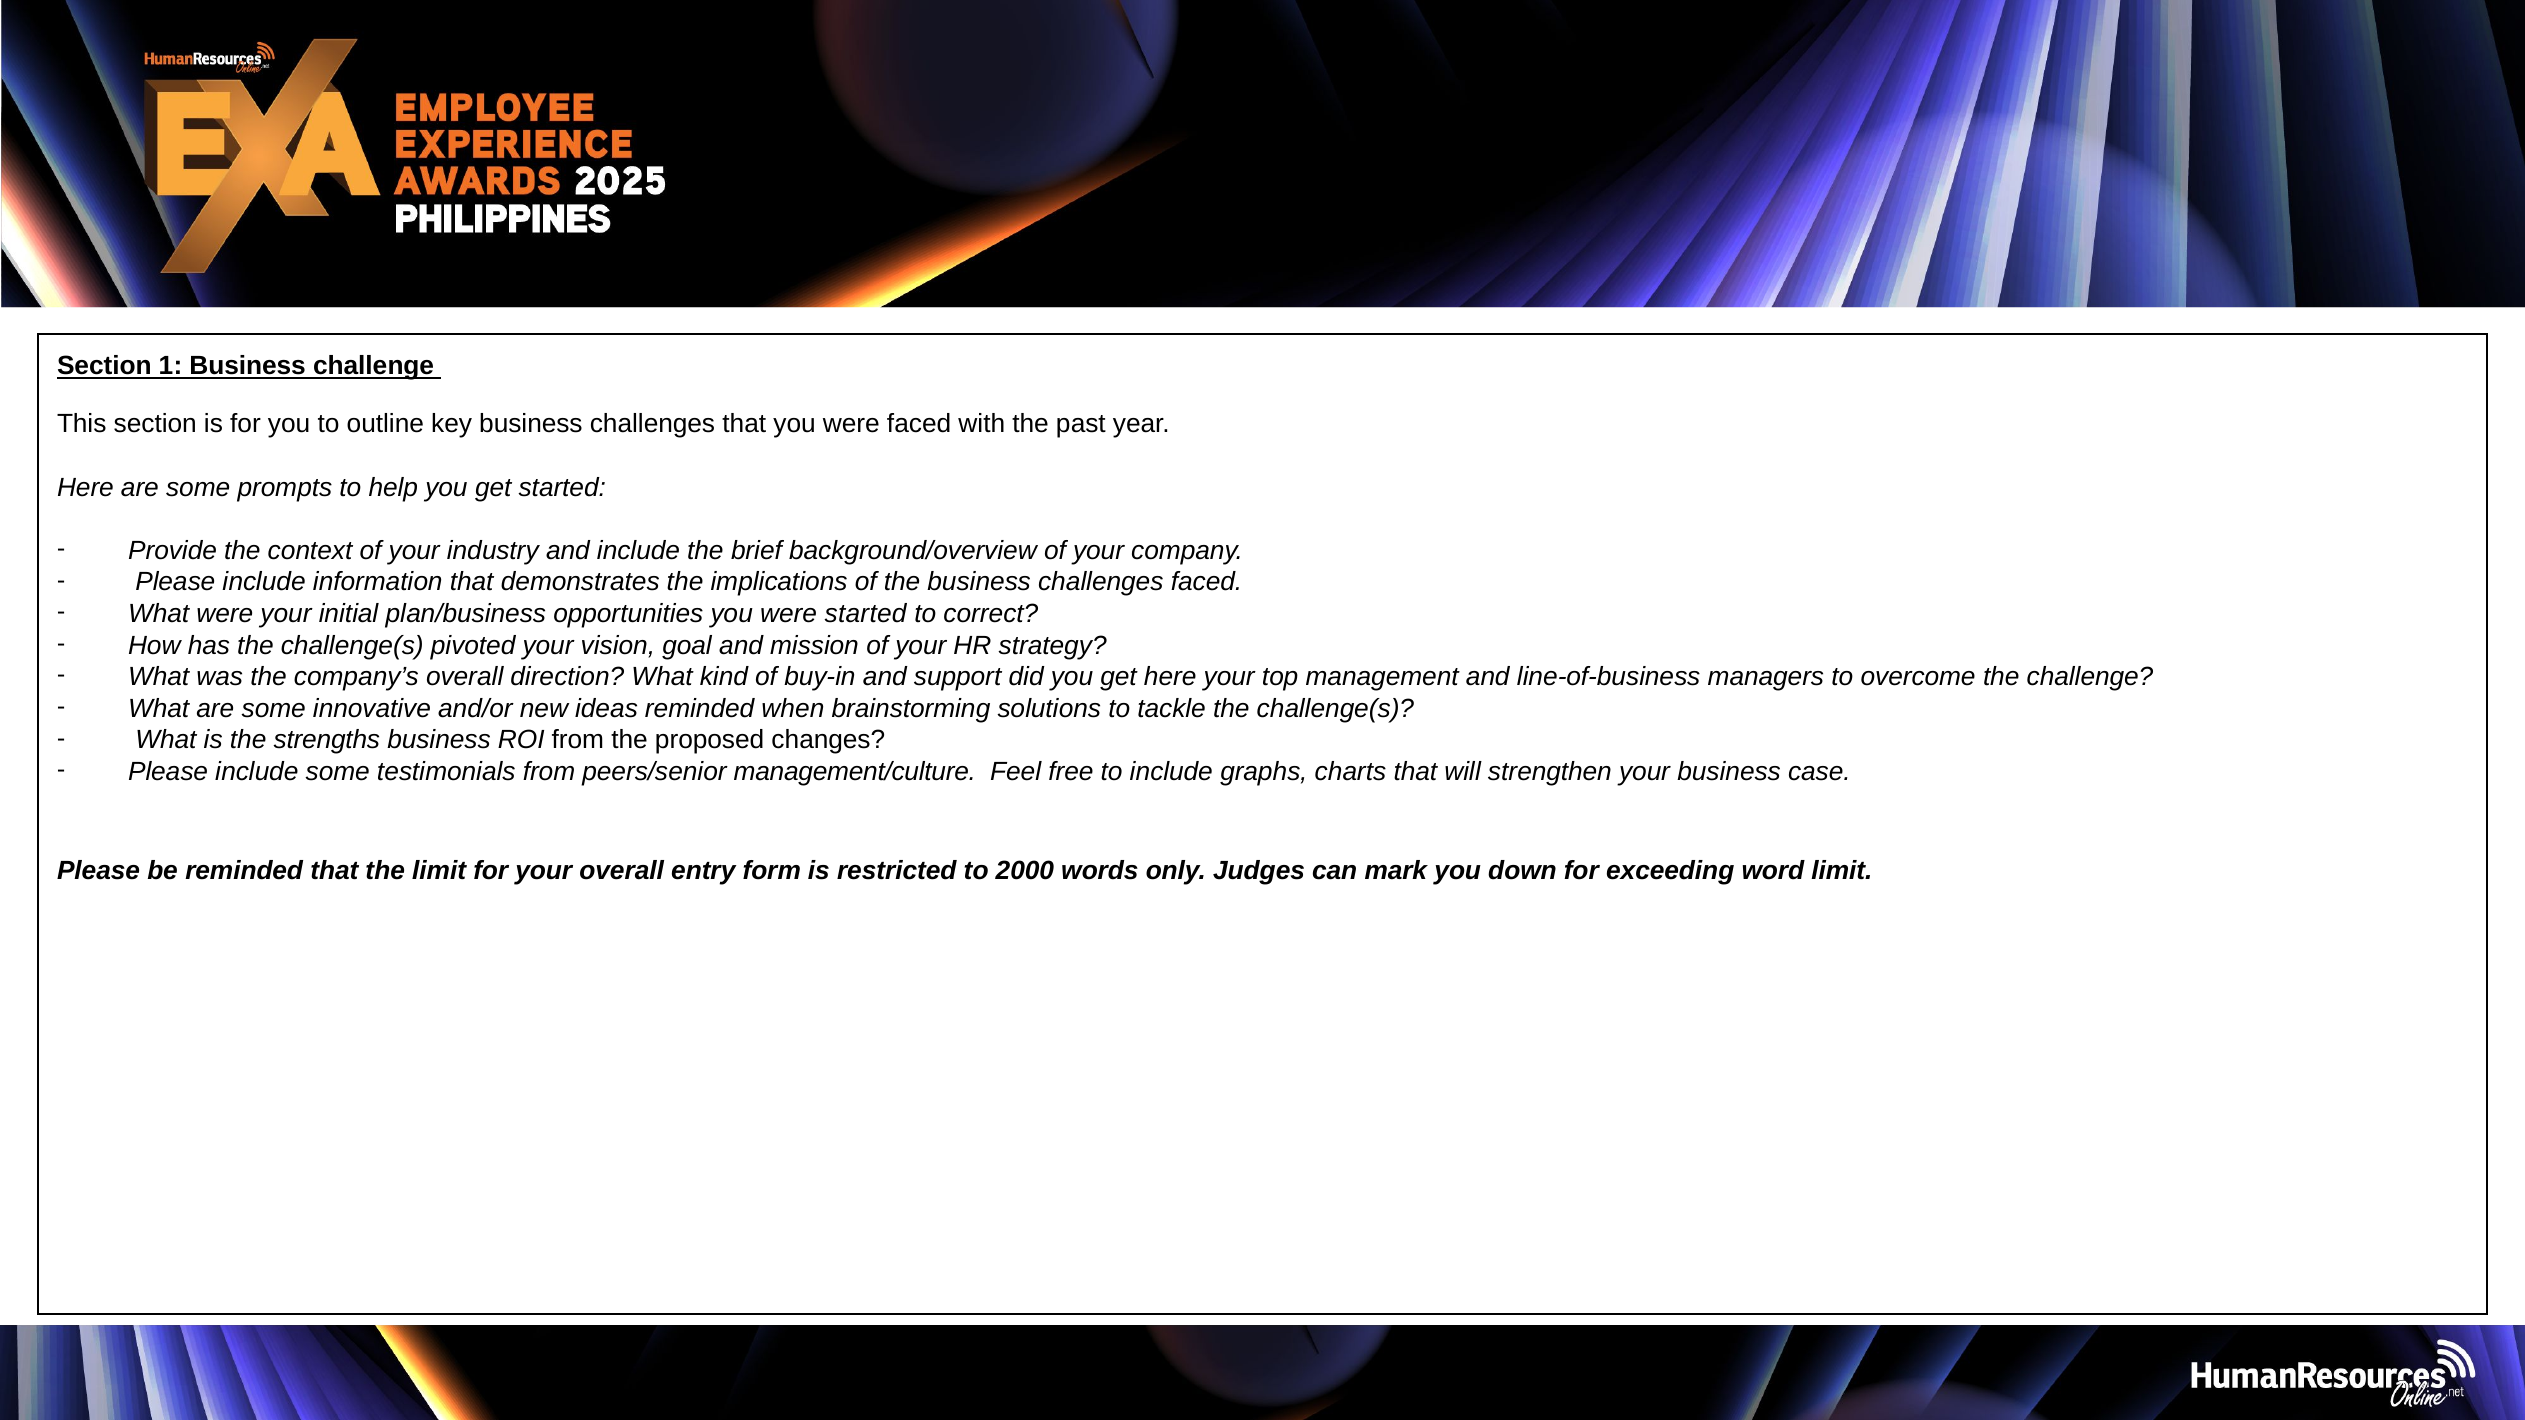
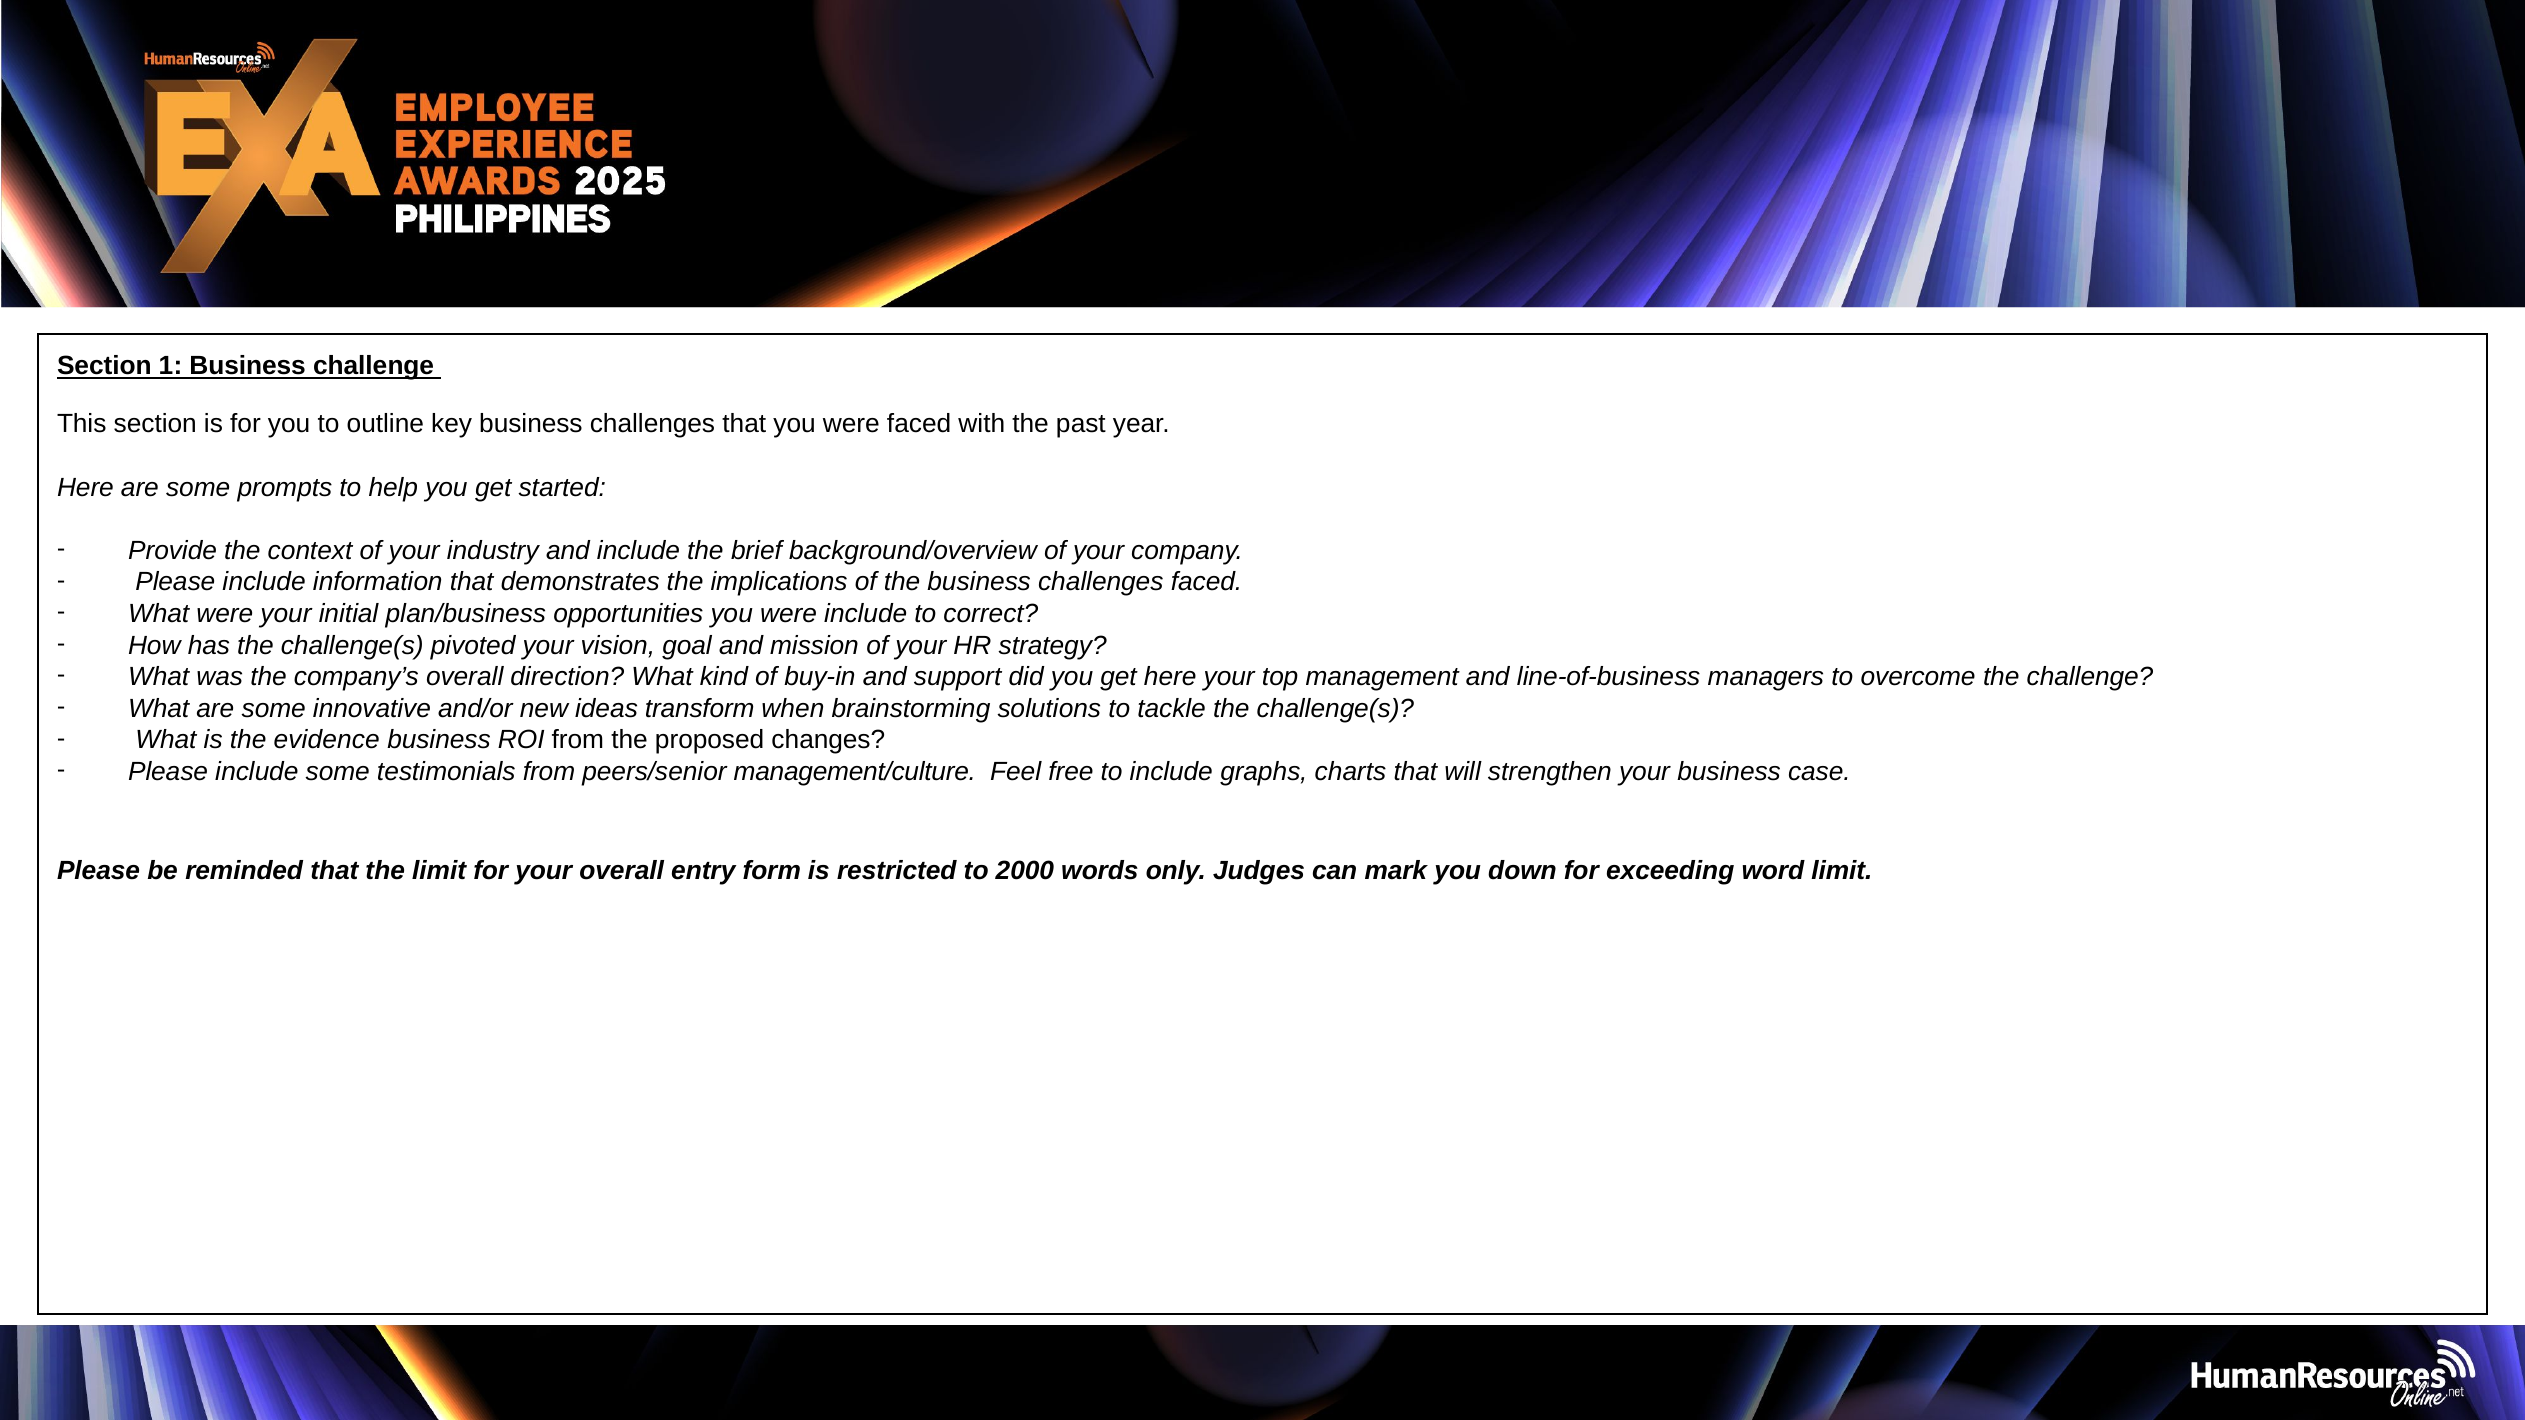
were started: started -> include
ideas reminded: reminded -> transform
strengths: strengths -> evidence
